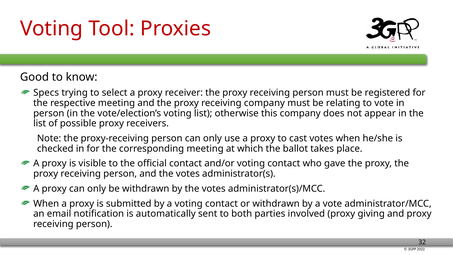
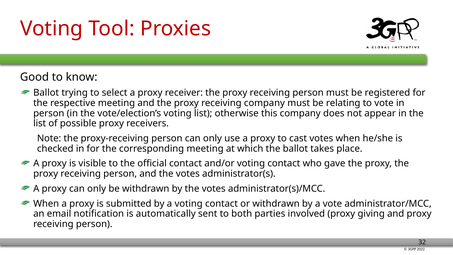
Specs at (46, 93): Specs -> Ballot
